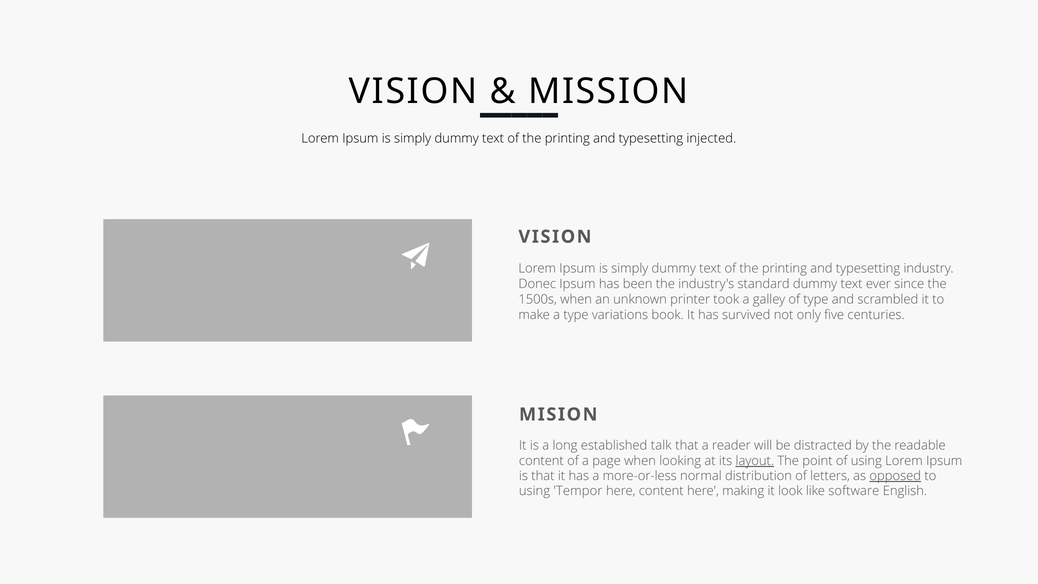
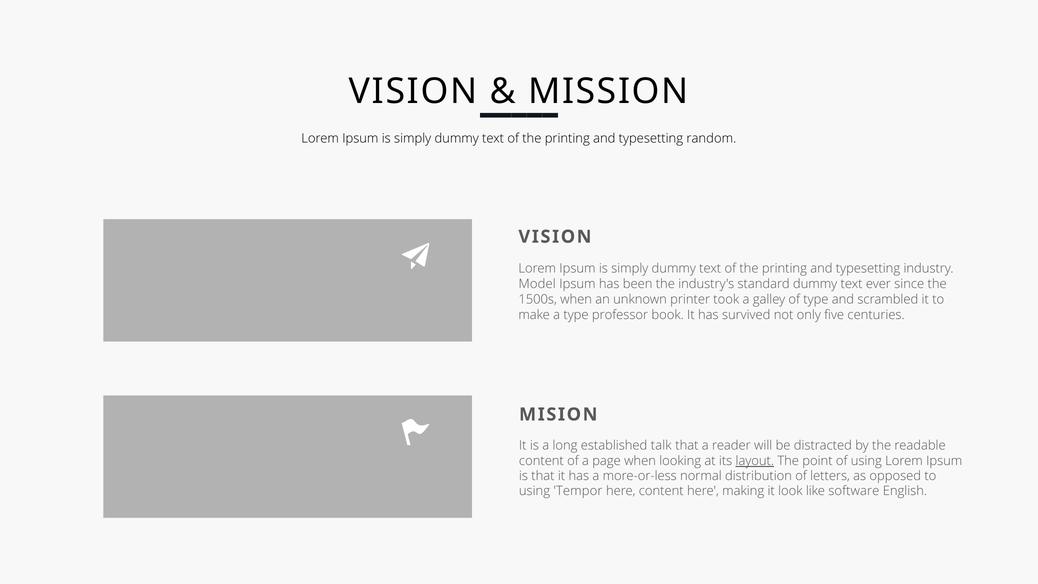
injected: injected -> random
Donec: Donec -> Model
variations: variations -> professor
opposed underline: present -> none
